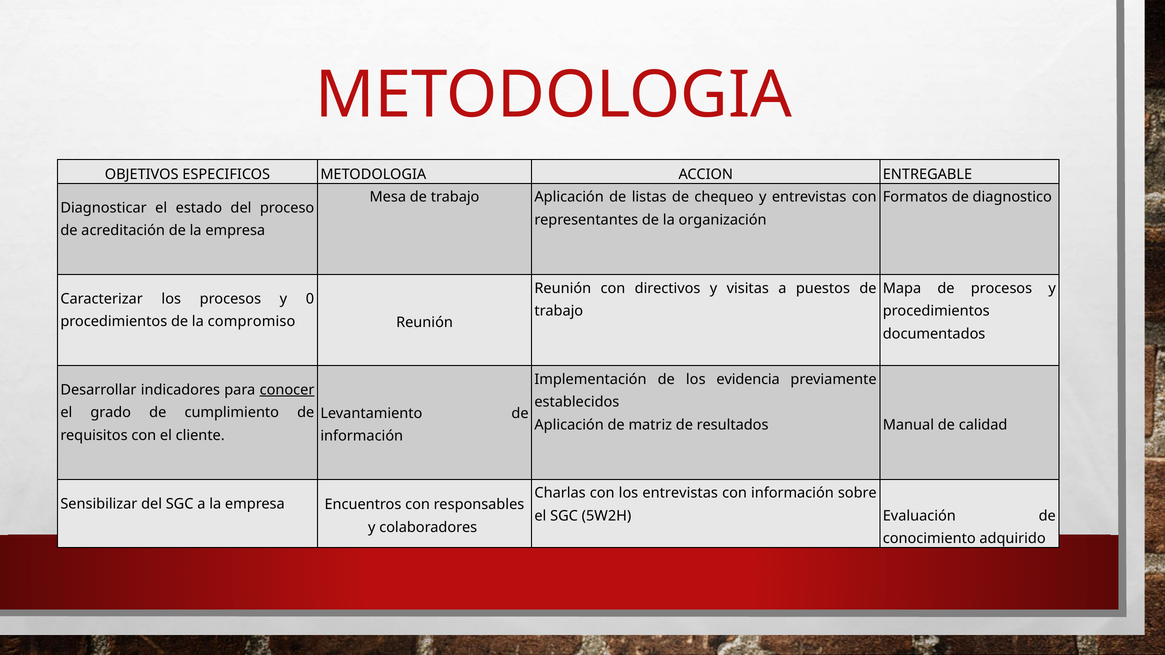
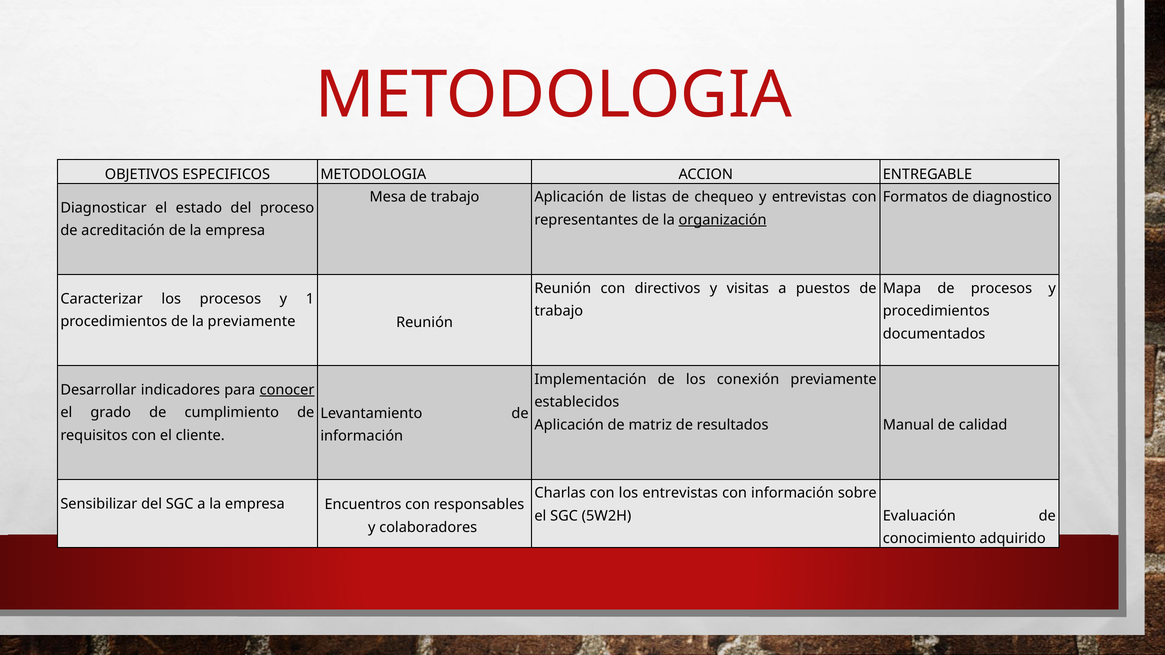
organización underline: none -> present
0: 0 -> 1
la compromiso: compromiso -> previamente
evidencia: evidencia -> conexión
